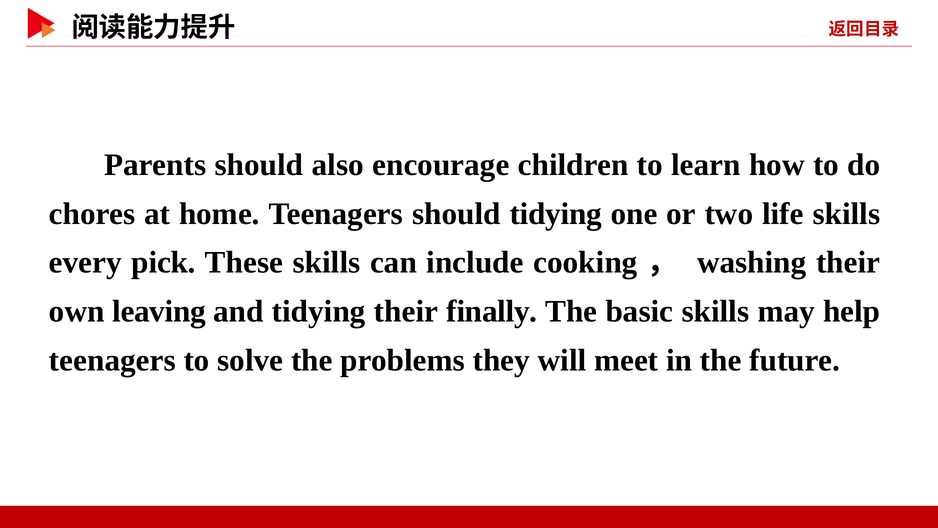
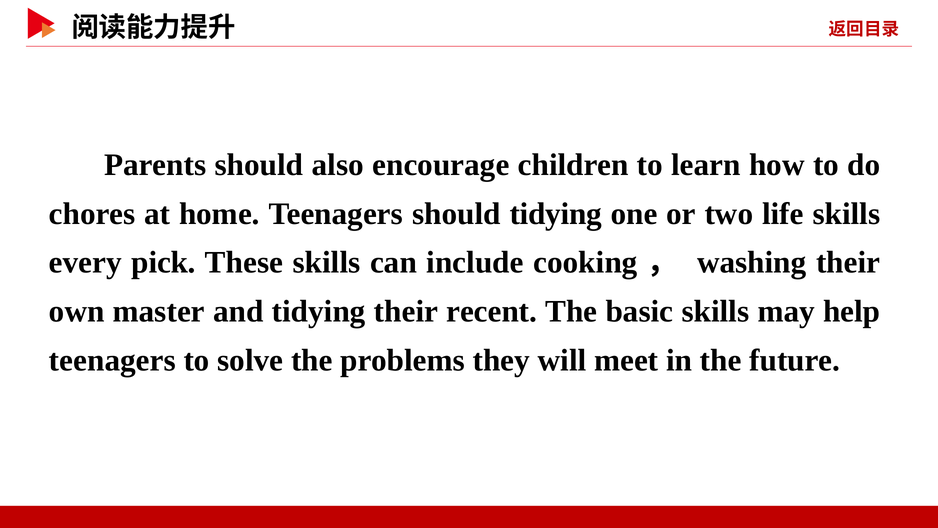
leaving: leaving -> master
finally: finally -> recent
